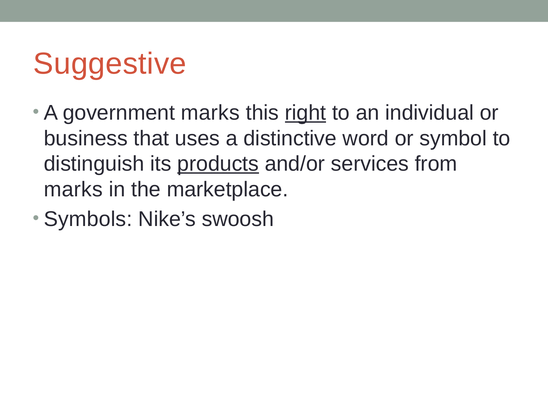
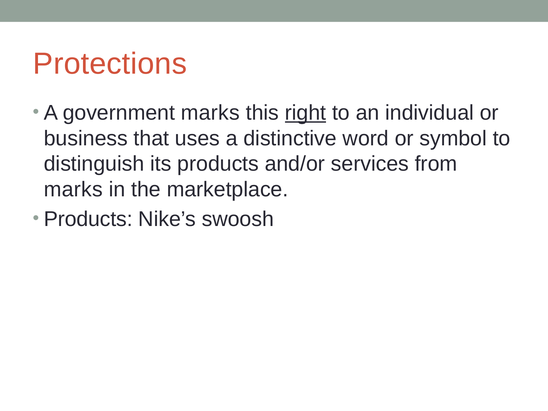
Suggestive: Suggestive -> Protections
products at (218, 164) underline: present -> none
Symbols at (88, 219): Symbols -> Products
